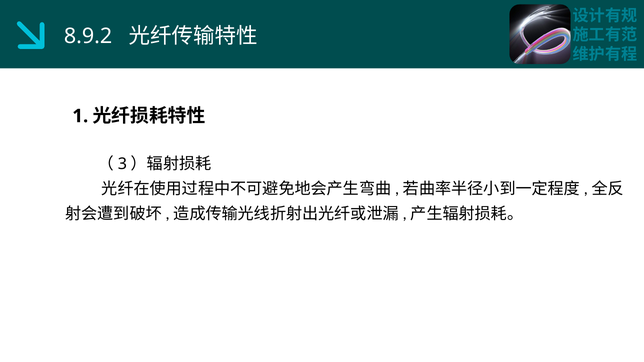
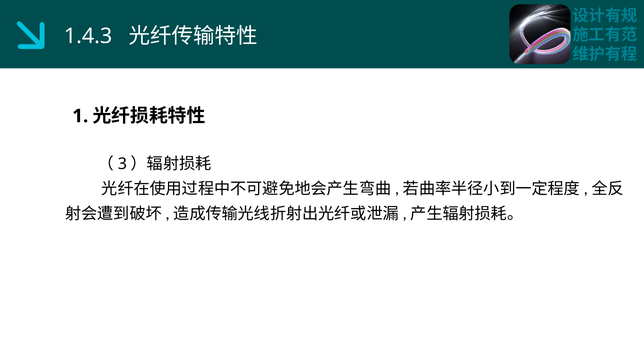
8.9.2: 8.9.2 -> 1.4.3
